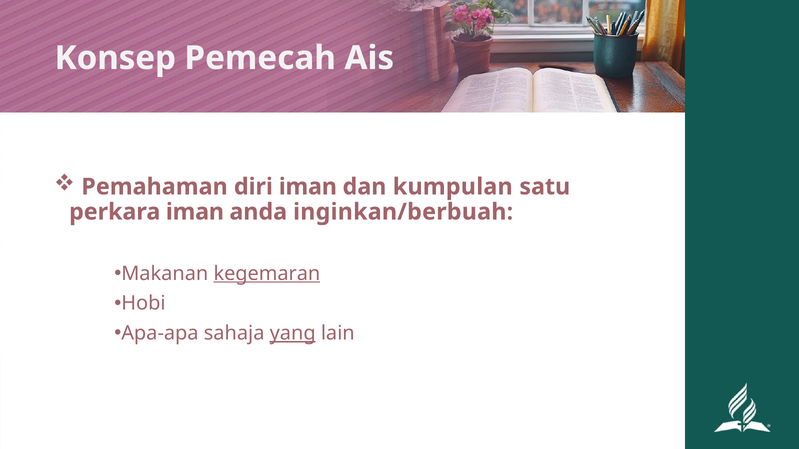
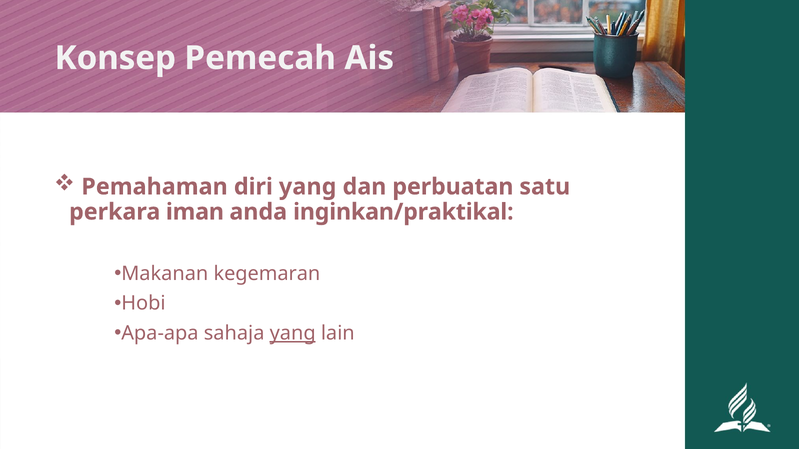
diri iman: iman -> yang
kumpulan: kumpulan -> perbuatan
inginkan/berbuah: inginkan/berbuah -> inginkan/praktikal
kegemaran underline: present -> none
